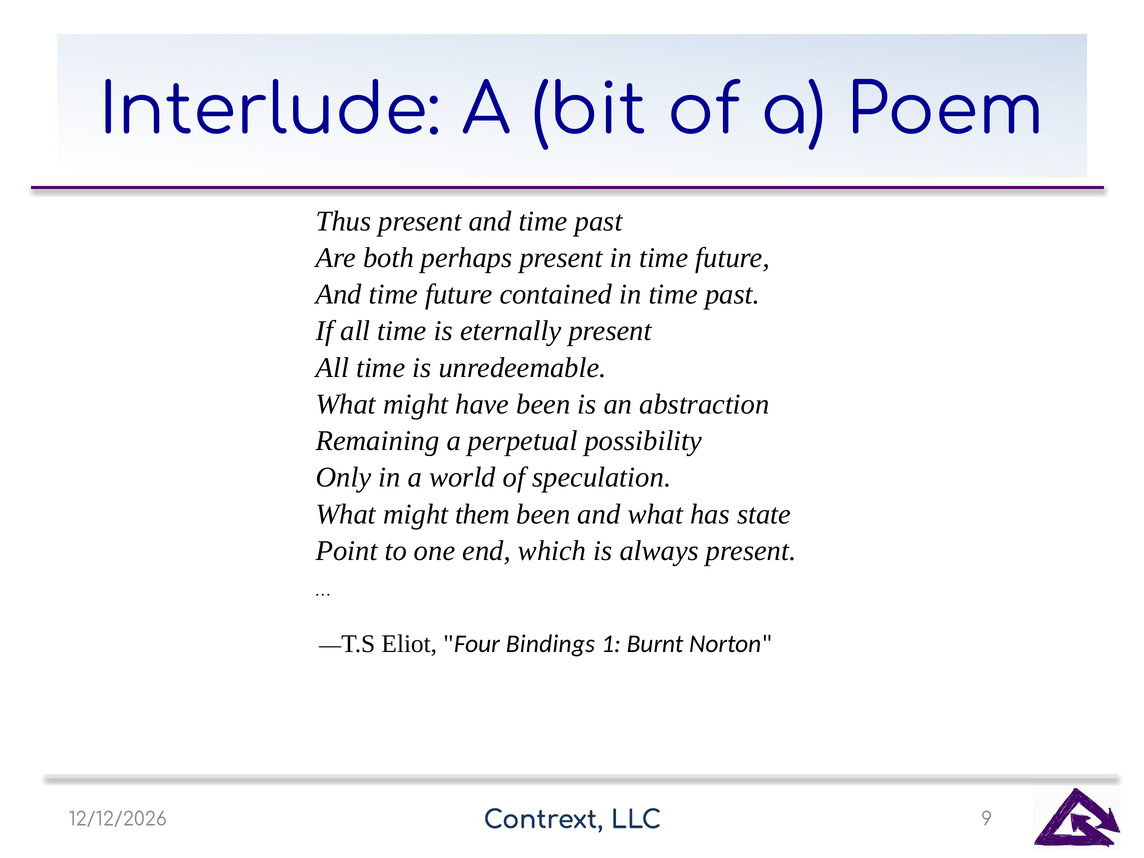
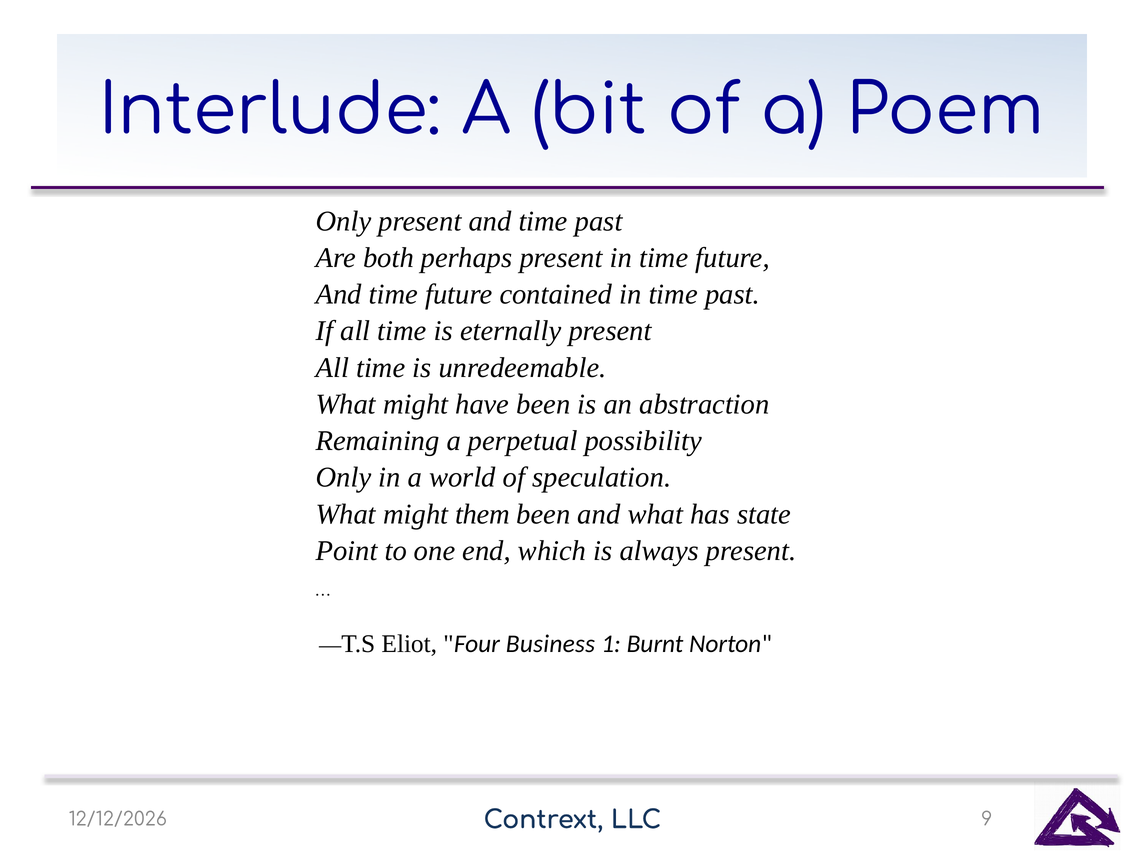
Thus at (344, 221): Thus -> Only
Bindings: Bindings -> Business
